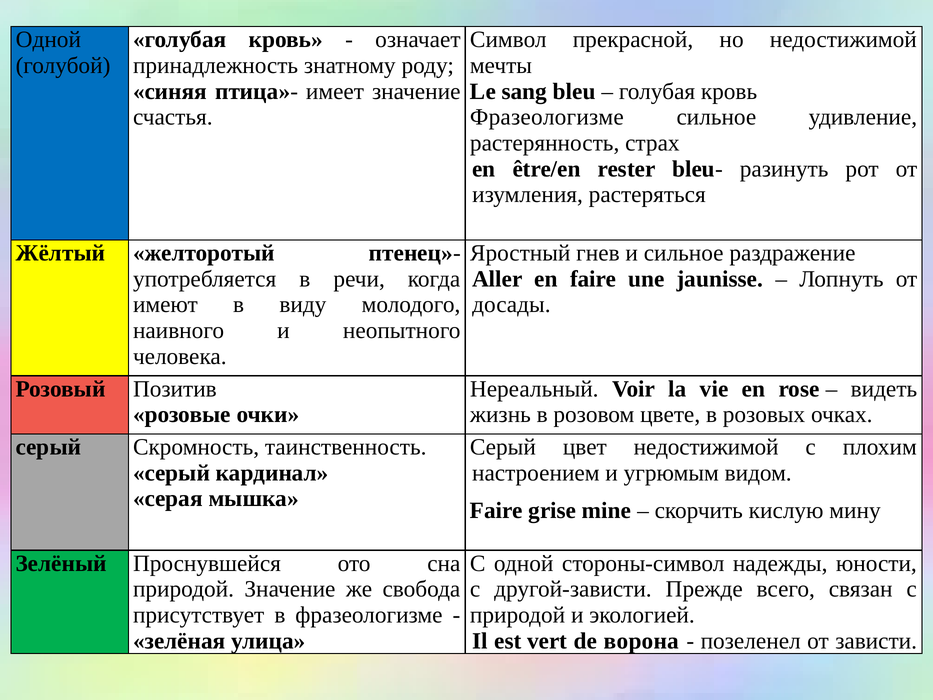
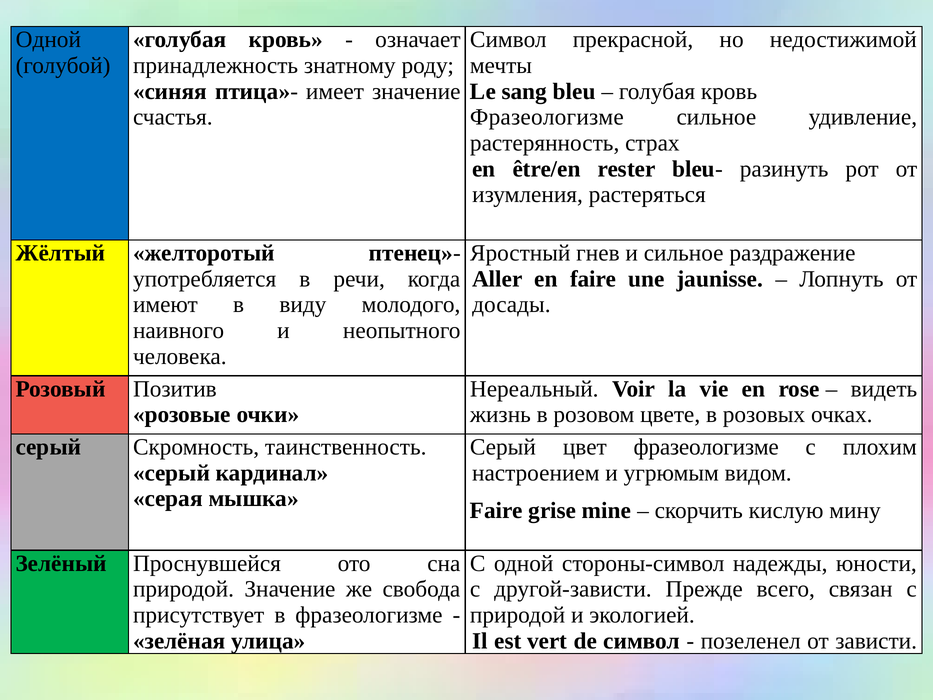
цвет недостижимой: недостижимой -> фразеологизме
de ворона: ворона -> символ
